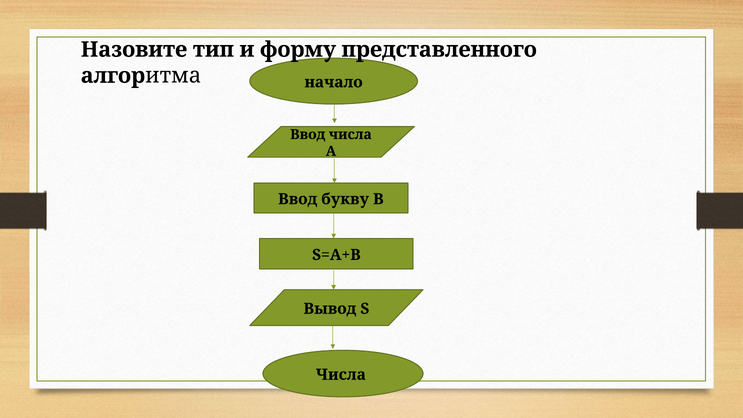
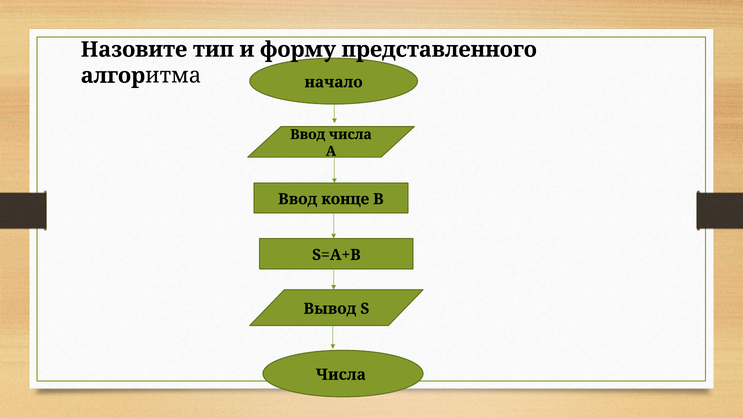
букву: букву -> конце
